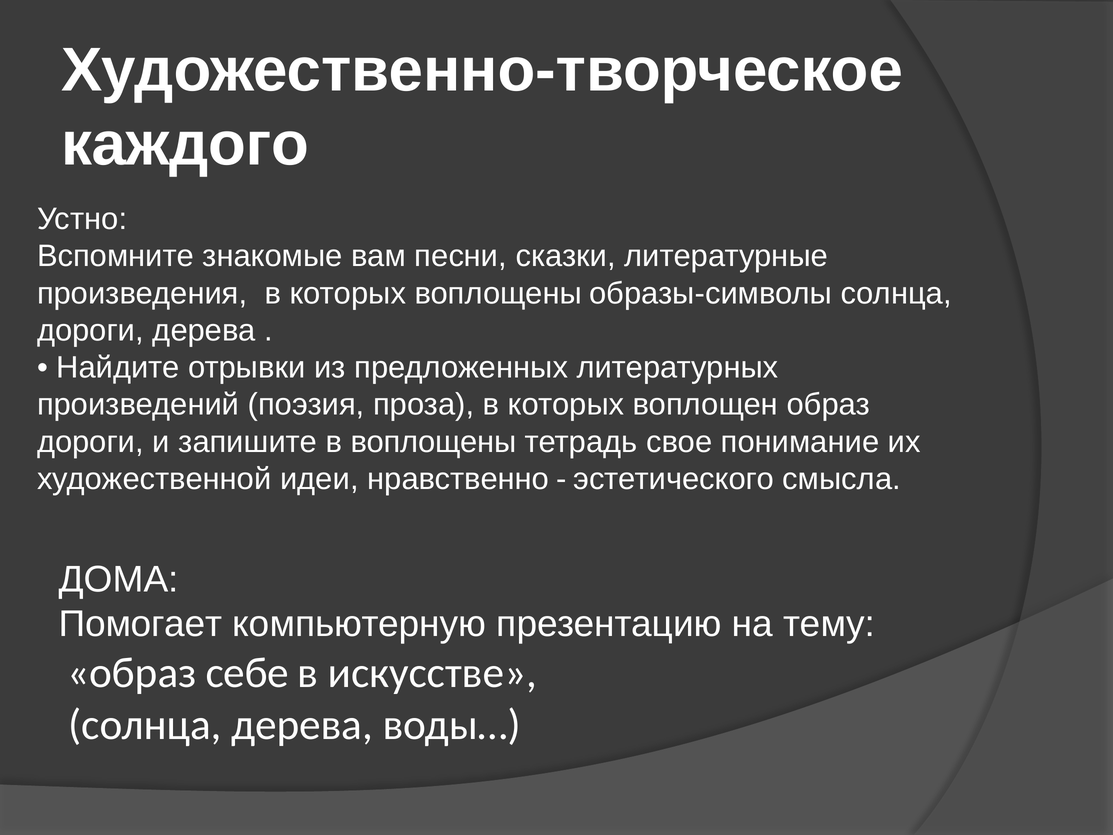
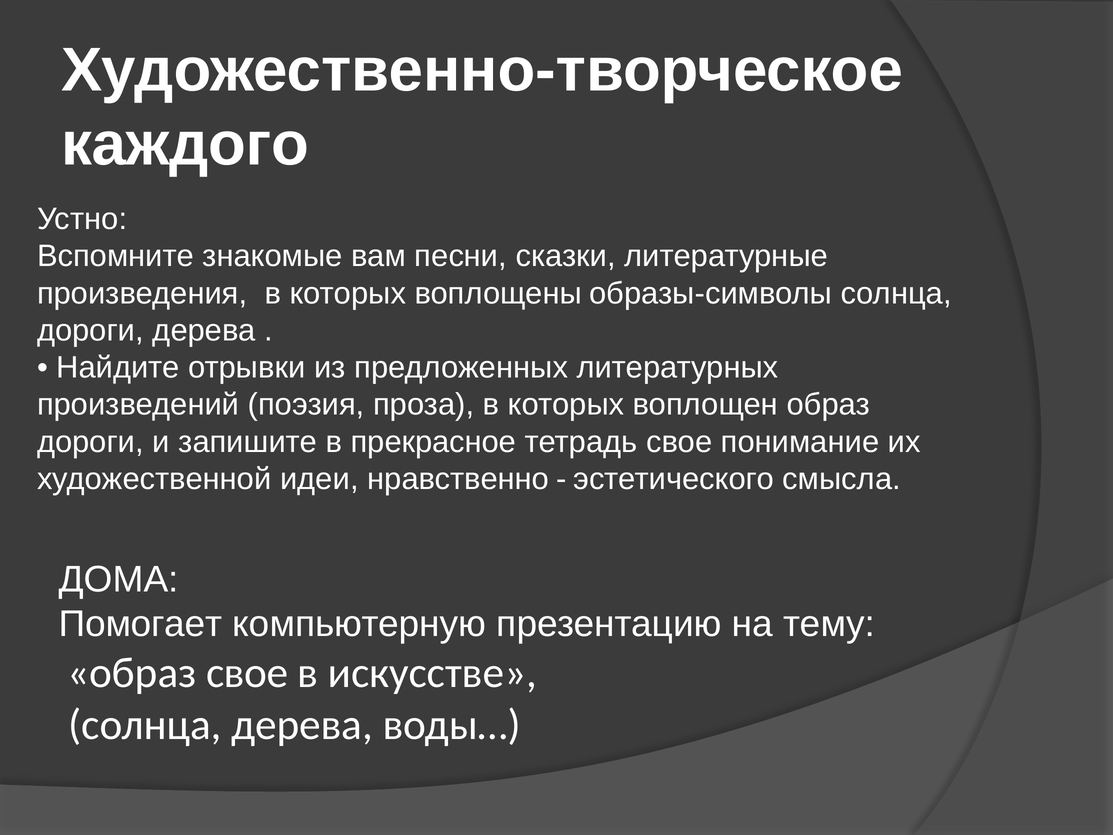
в воплощены: воплощены -> прекрасное
образ себе: себе -> свое
